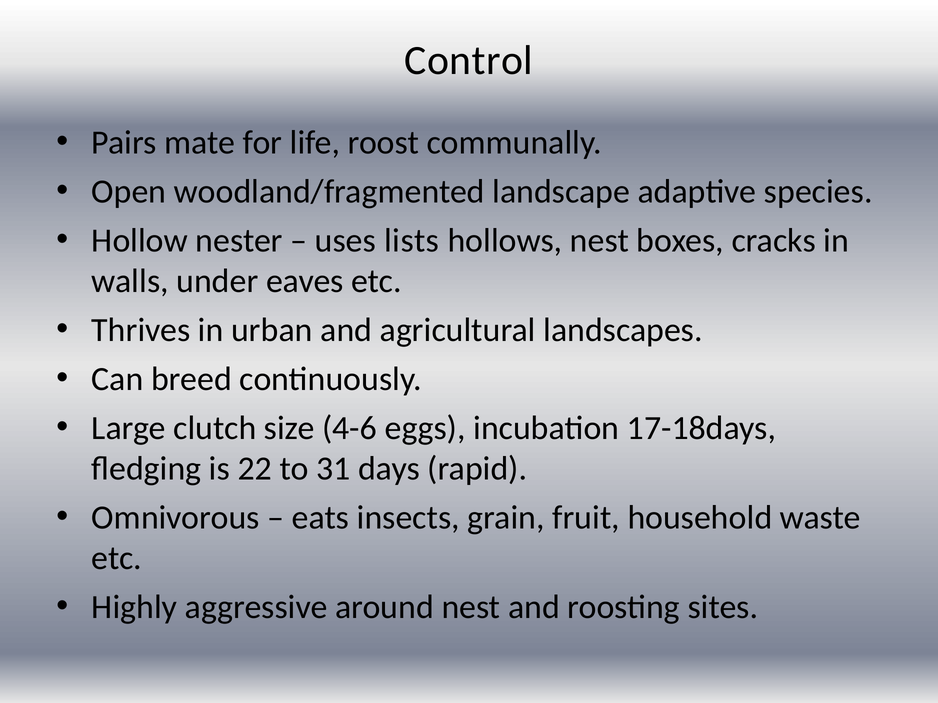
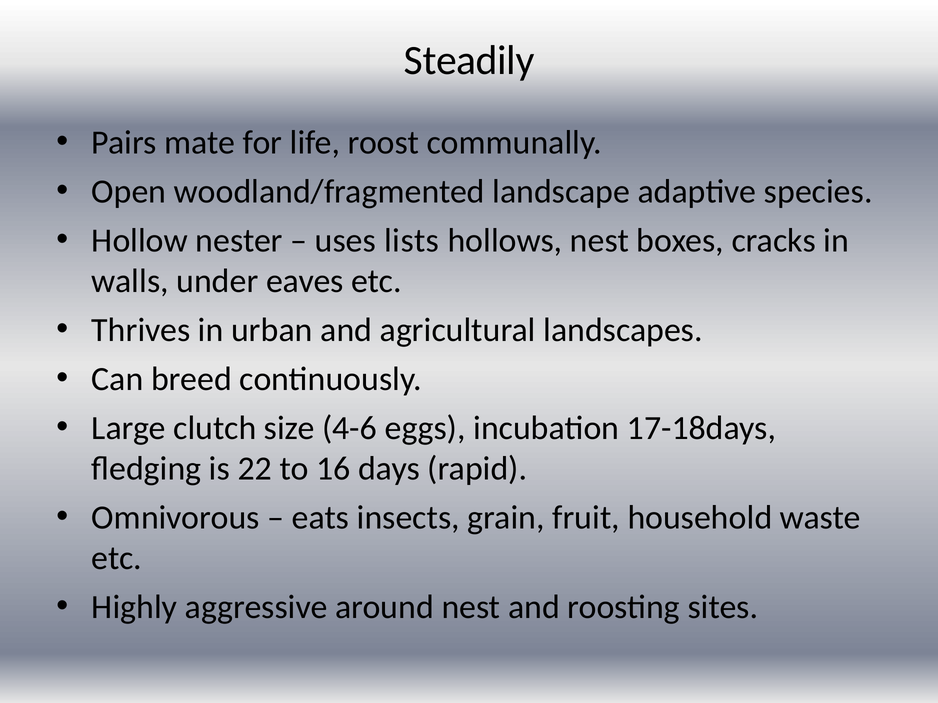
Control: Control -> Steadily
31: 31 -> 16
